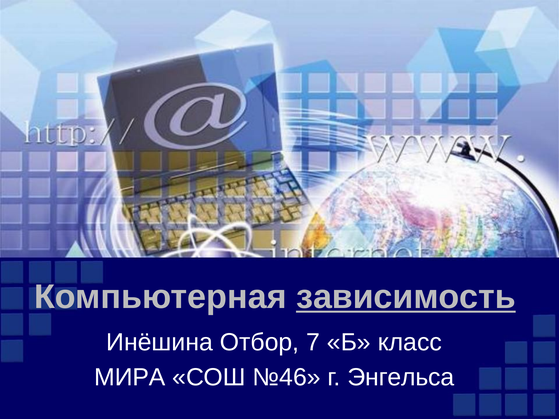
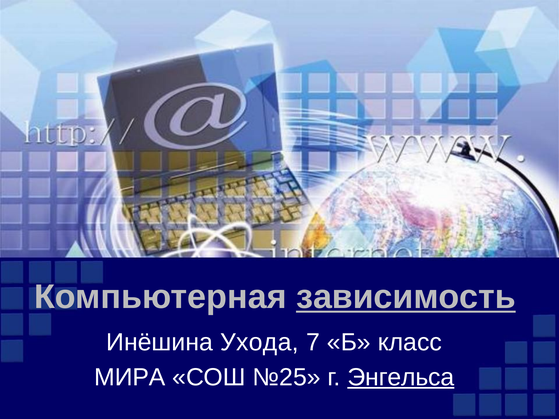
Отбор: Отбор -> Ухода
№46: №46 -> №25
Энгельса underline: none -> present
